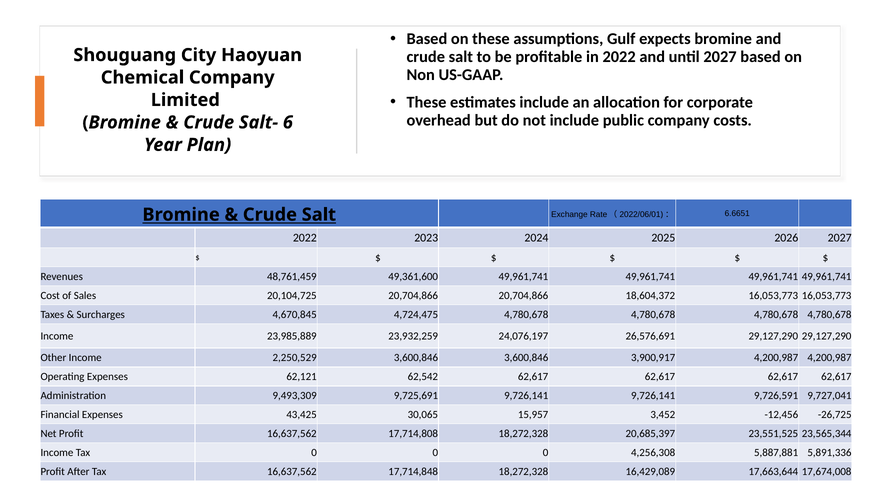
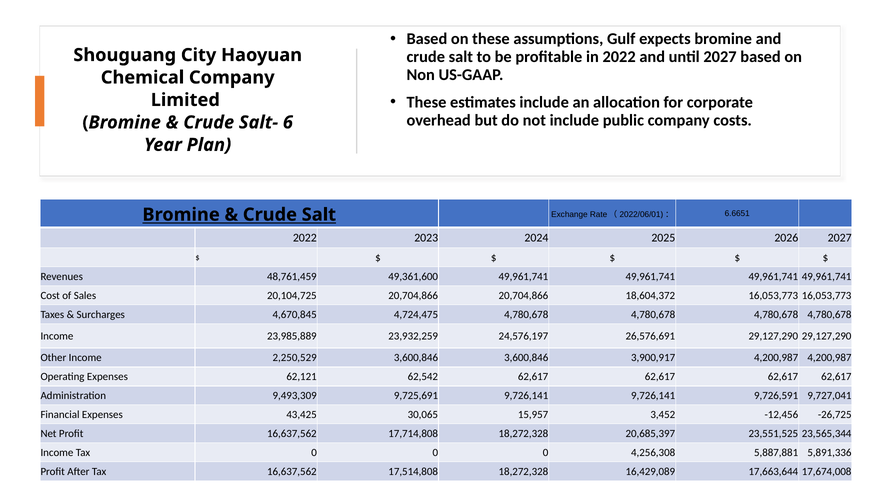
24,076,197: 24,076,197 -> 24,576,197
17,714,848: 17,714,848 -> 17,514,808
